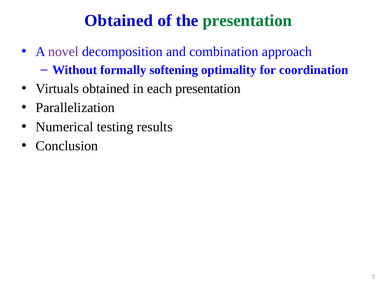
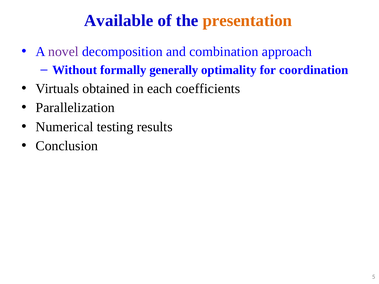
Obtained at (119, 21): Obtained -> Available
presentation at (247, 21) colour: green -> orange
softening: softening -> generally
each presentation: presentation -> coefficients
